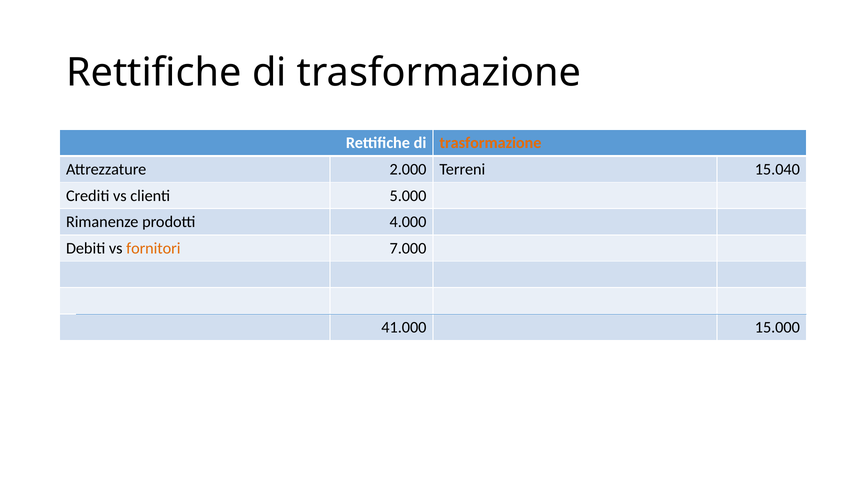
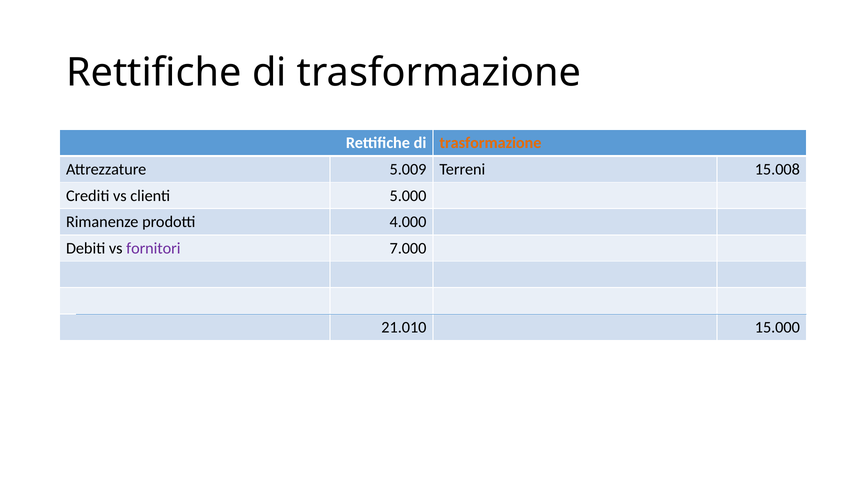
2.000: 2.000 -> 5.009
15.040: 15.040 -> 15.008
fornitori colour: orange -> purple
41.000: 41.000 -> 21.010
